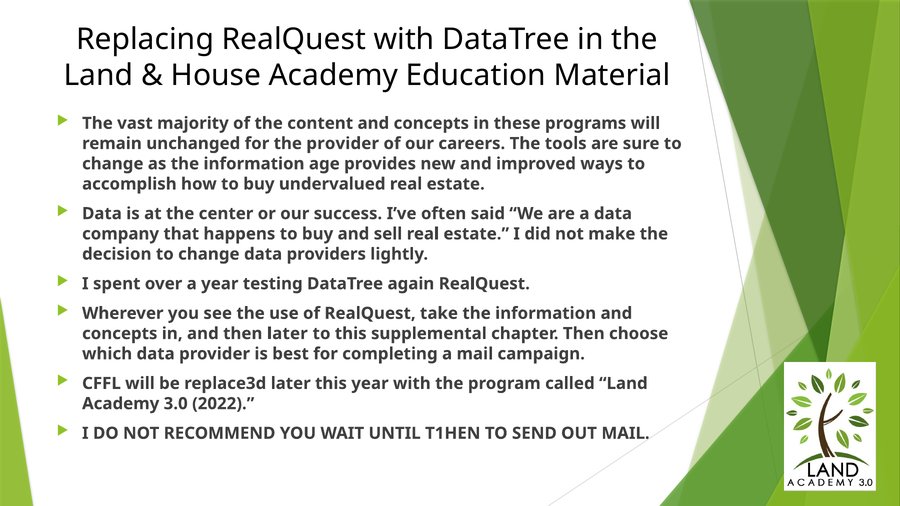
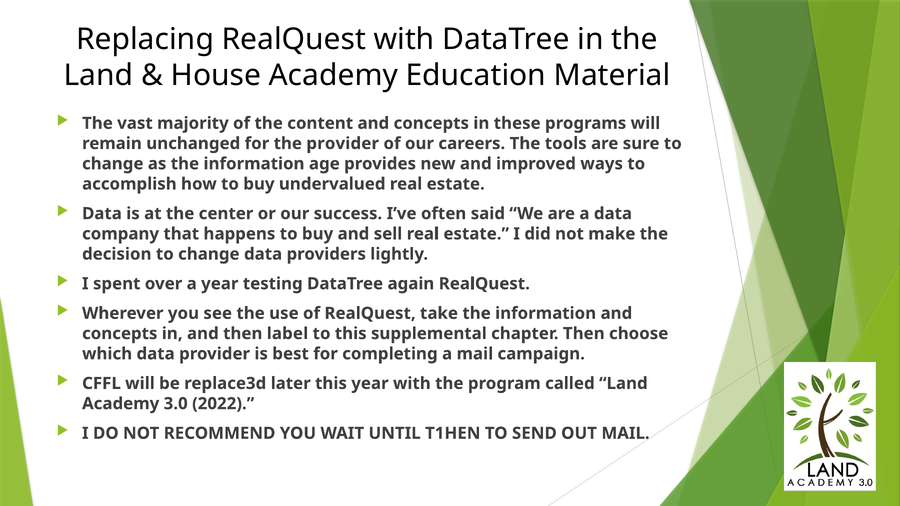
then later: later -> label
